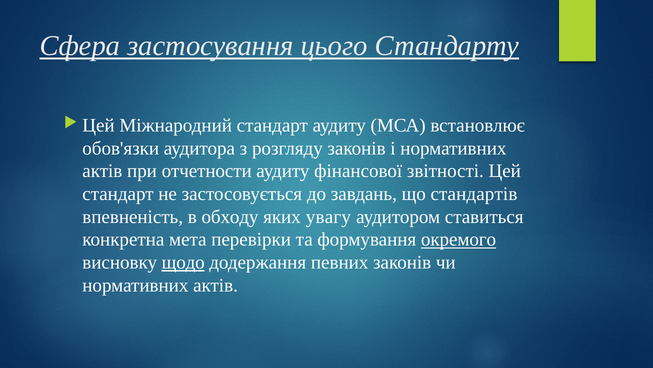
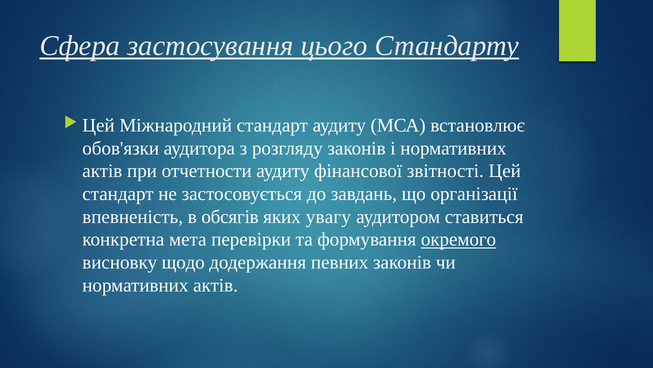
стандартів: стандартів -> організації
обходу: обходу -> обсягів
щодо underline: present -> none
